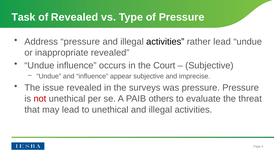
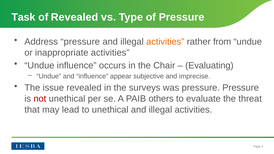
activities at (165, 42) colour: black -> orange
rather lead: lead -> from
inappropriate revealed: revealed -> activities
Court: Court -> Chair
Subjective at (209, 65): Subjective -> Evaluating
